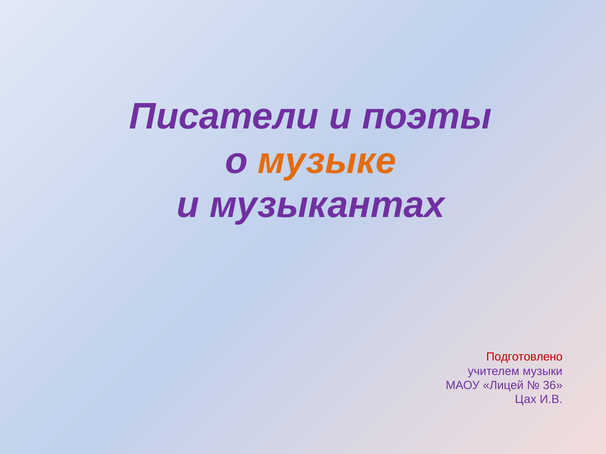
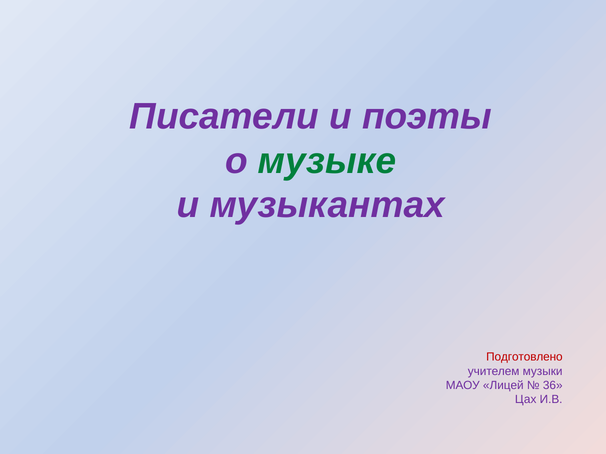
музыке colour: orange -> green
